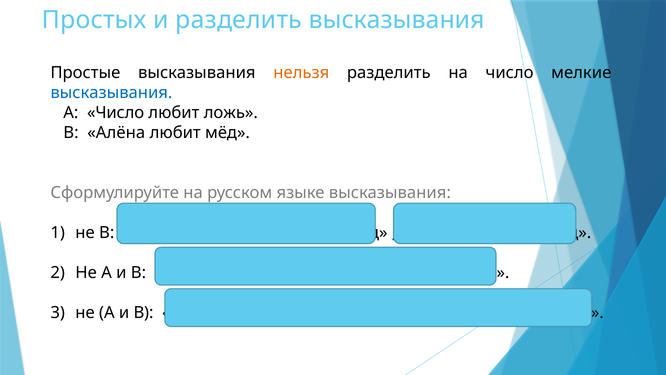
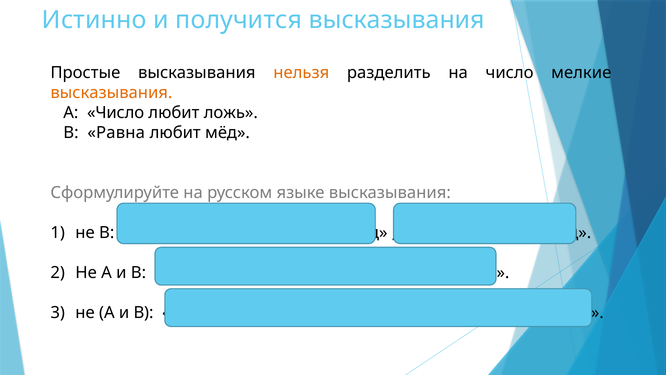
Простых: Простых -> Истинно
и разделить: разделить -> получится
высказывания at (111, 92) colour: blue -> orange
Алёна: Алёна -> Равна
